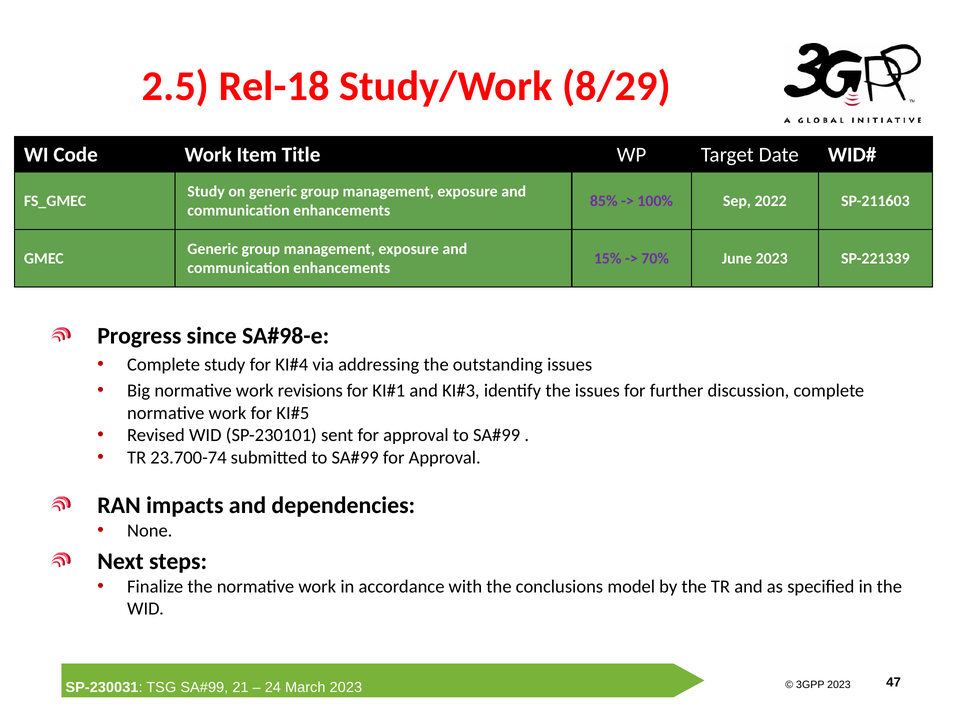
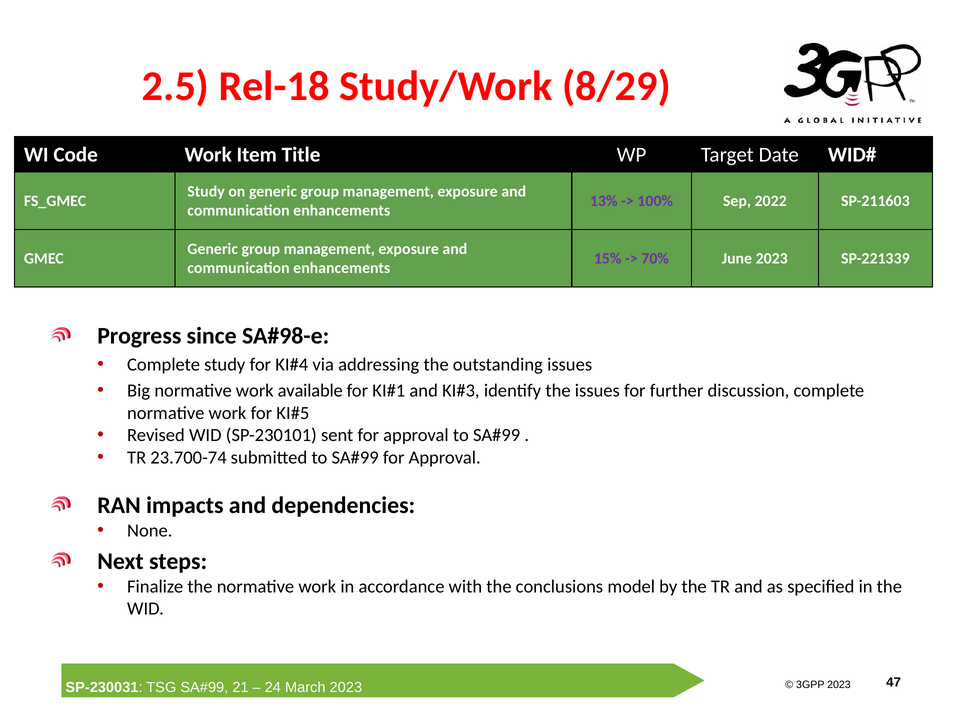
85%: 85% -> 13%
revisions: revisions -> available
